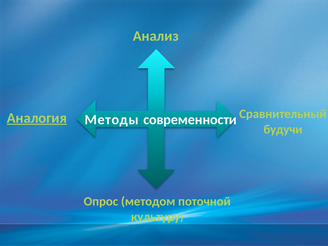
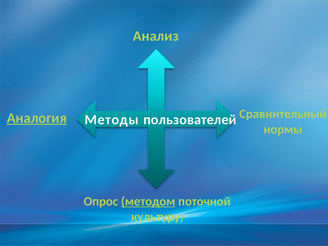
современности: современности -> пользователей
будучи: будучи -> нормы
методом underline: none -> present
